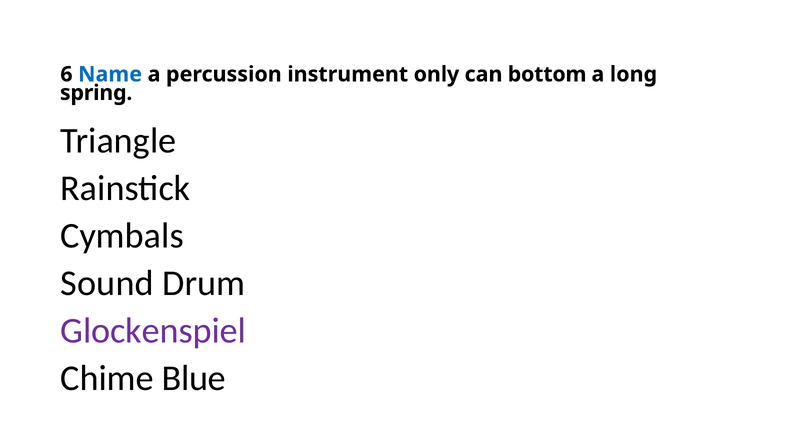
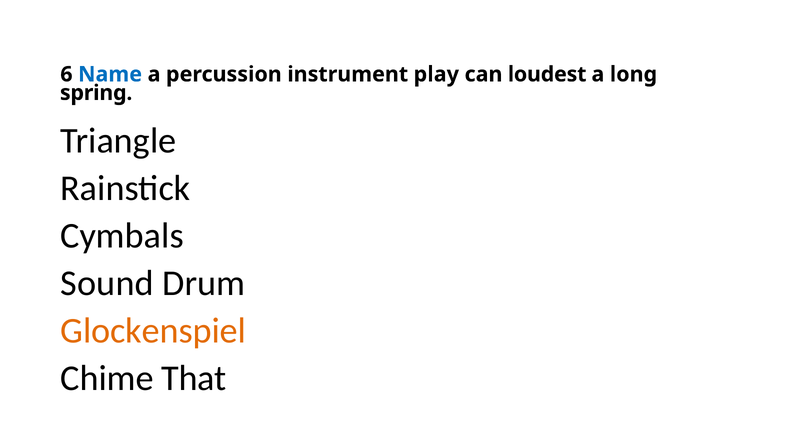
only: only -> play
bottom: bottom -> loudest
Glockenspiel colour: purple -> orange
Blue: Blue -> That
